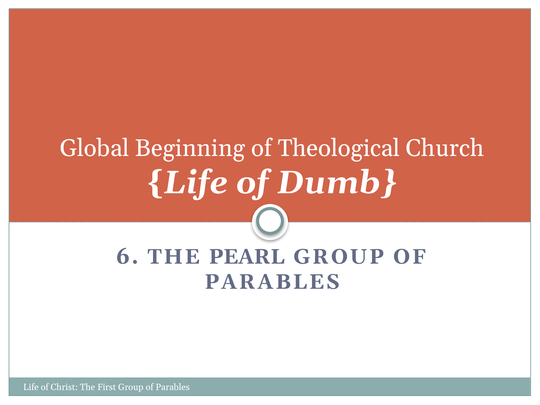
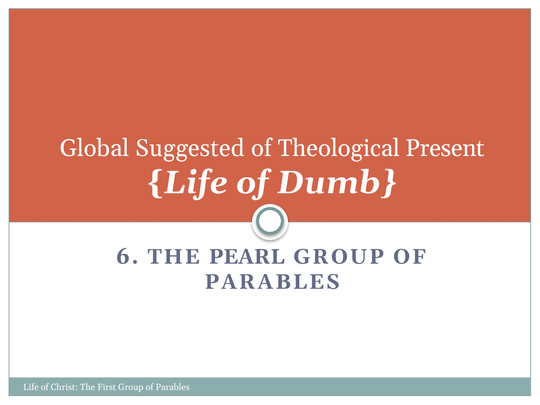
Beginning: Beginning -> Suggested
Church: Church -> Present
